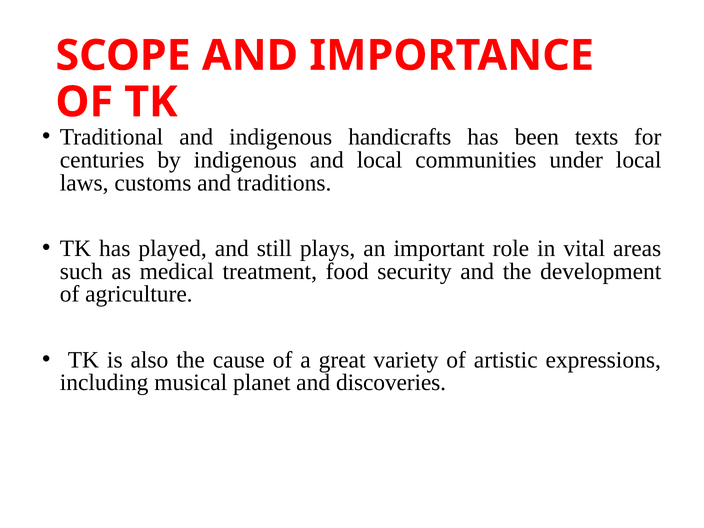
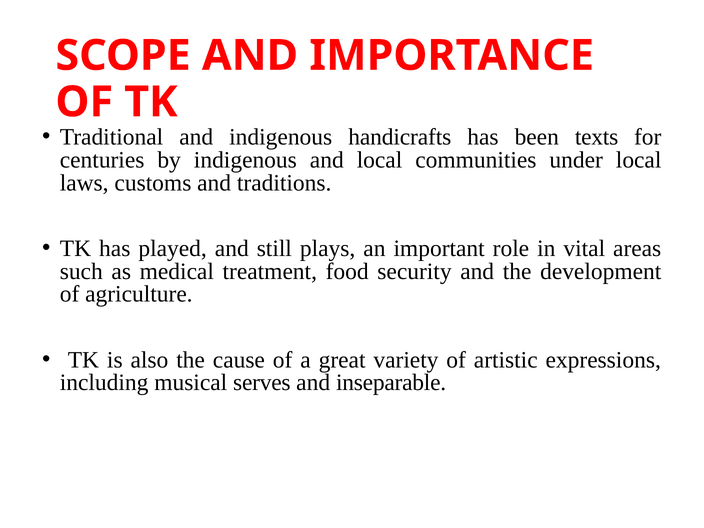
planet: planet -> serves
discoveries: discoveries -> inseparable
